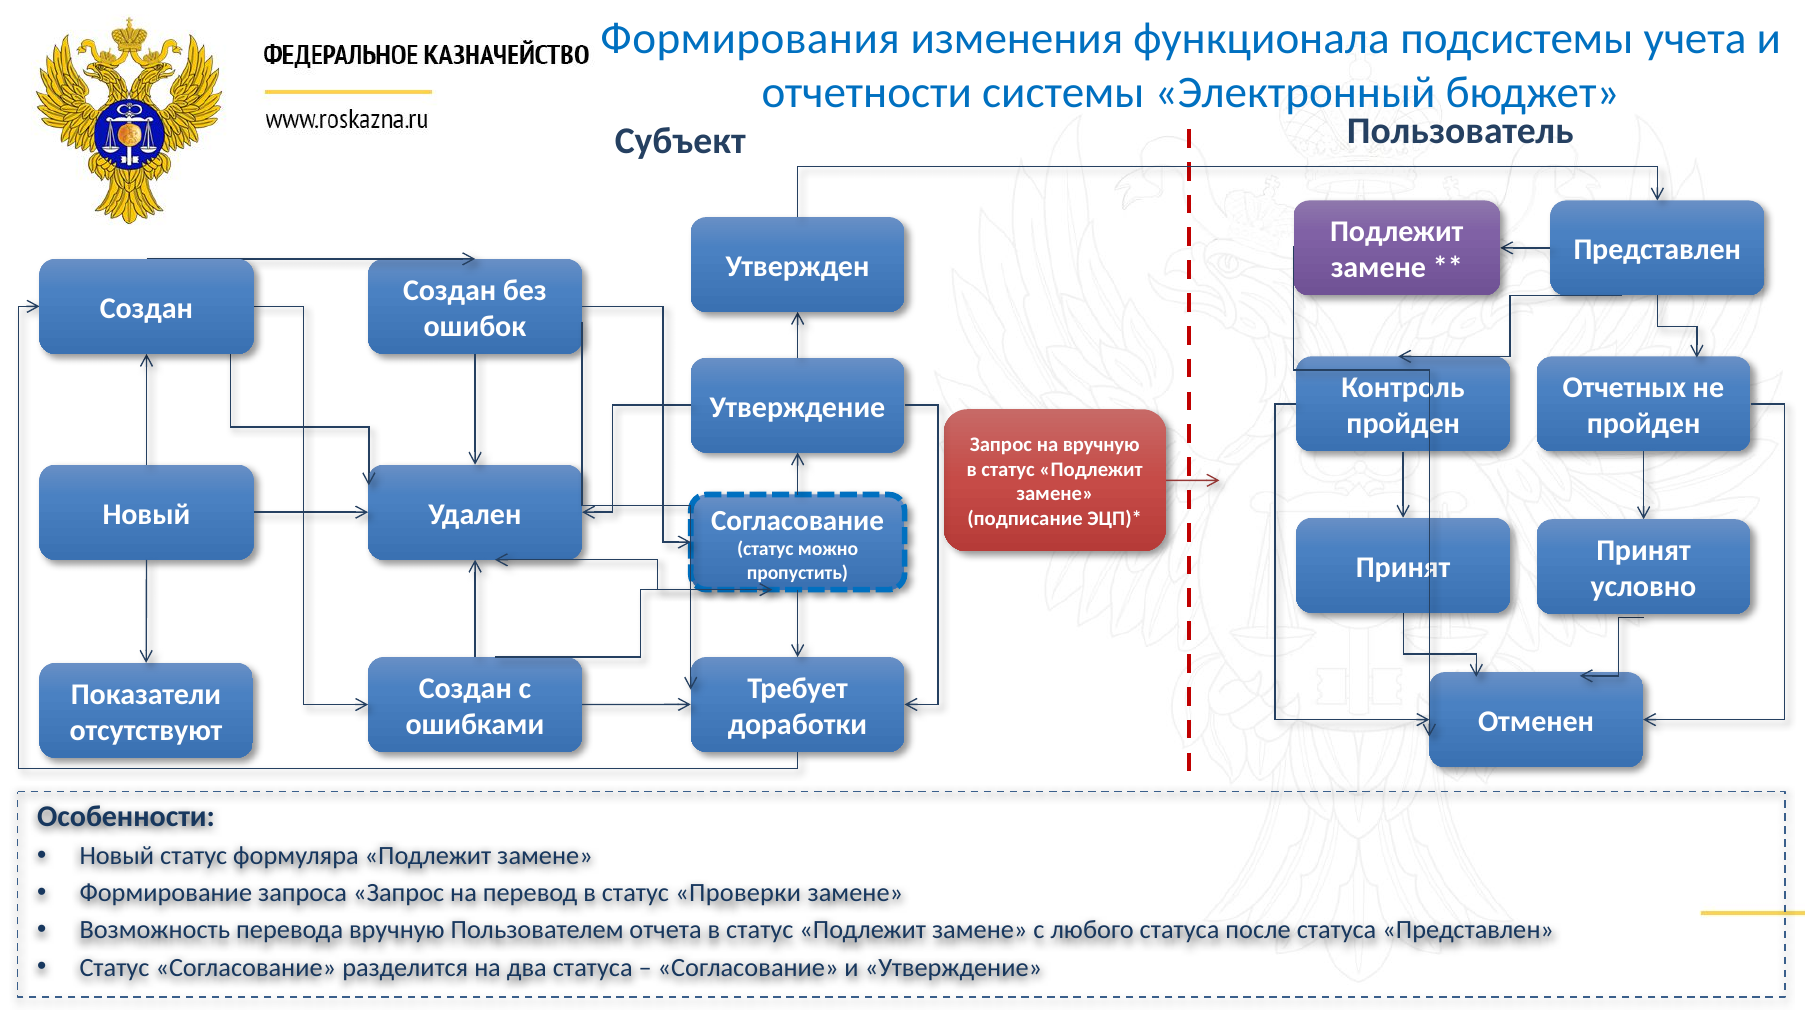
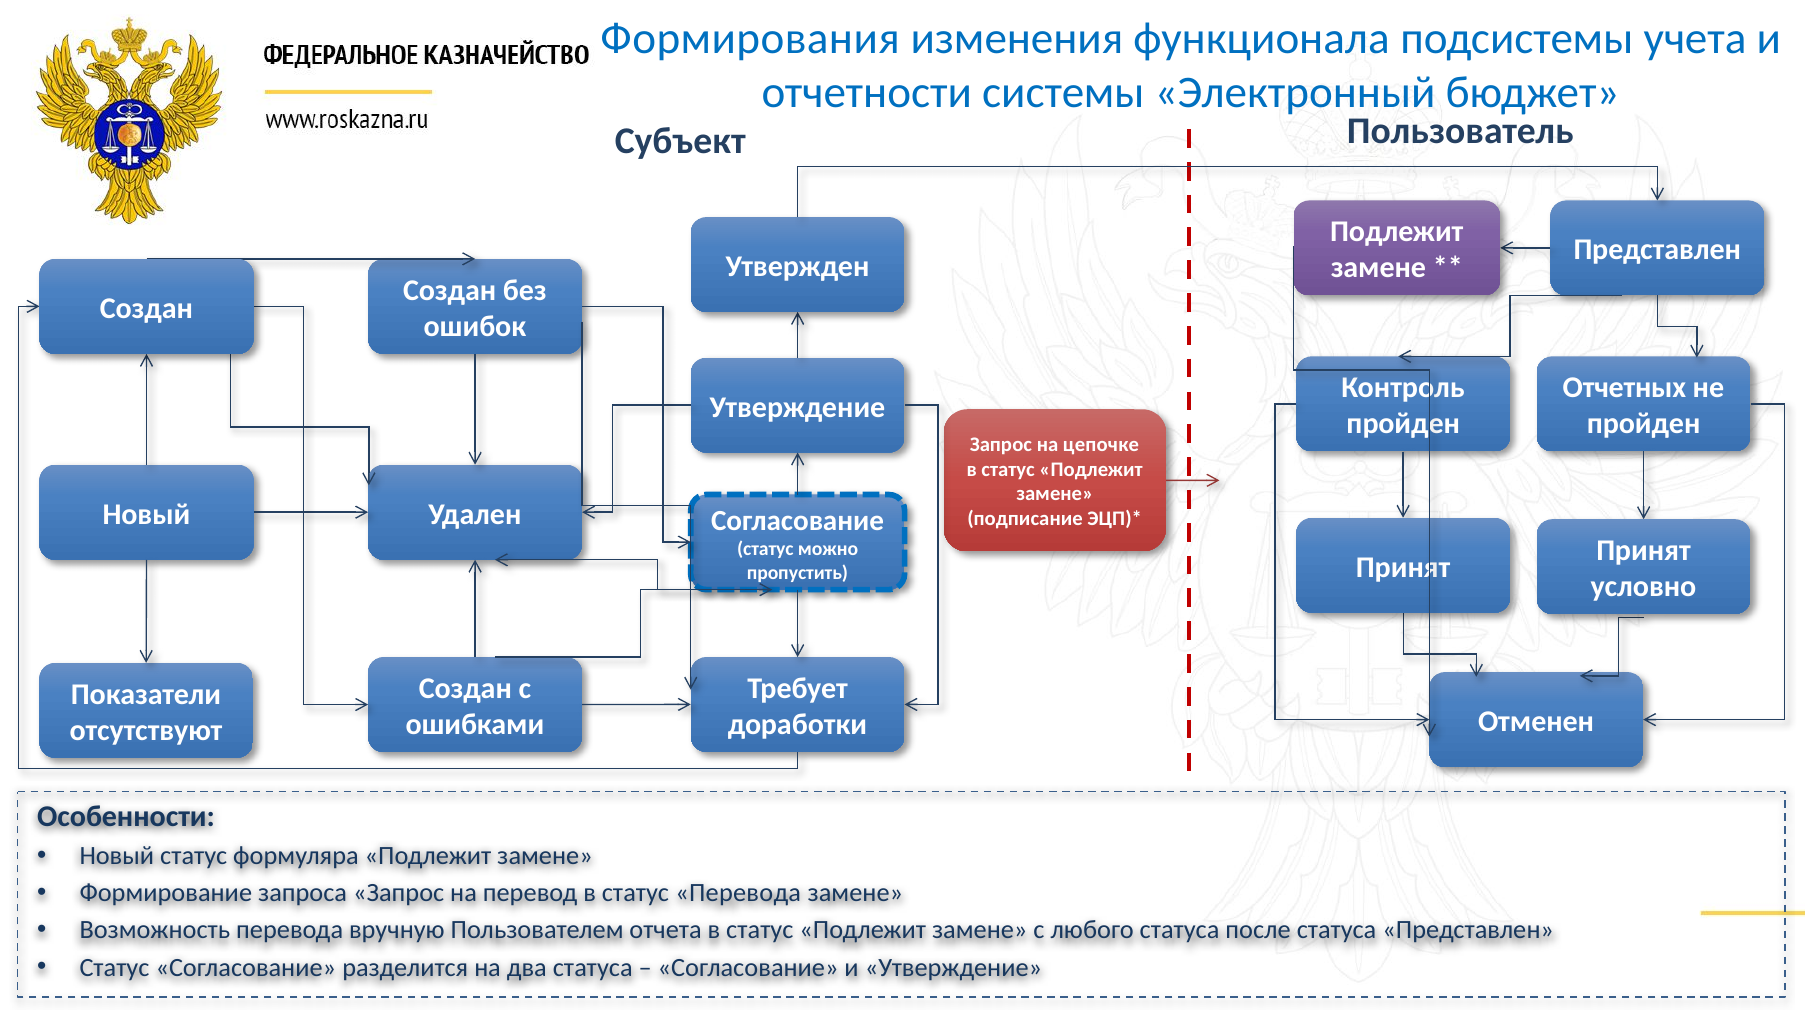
на вручную: вручную -> цепочке
статус Проверки: Проверки -> Перевода
